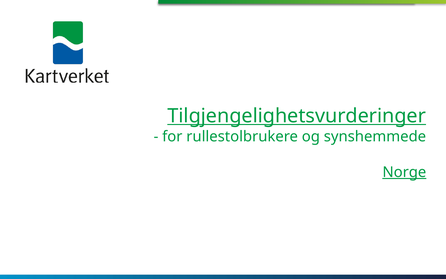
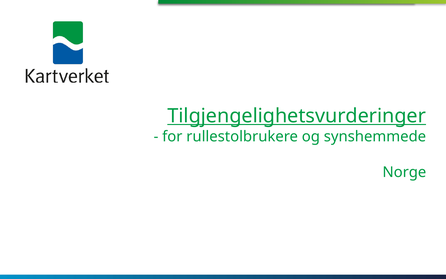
Norge underline: present -> none
